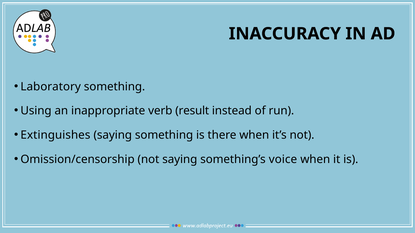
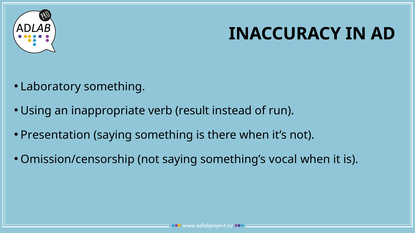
Extinguishes: Extinguishes -> Presentation
voice: voice -> vocal
